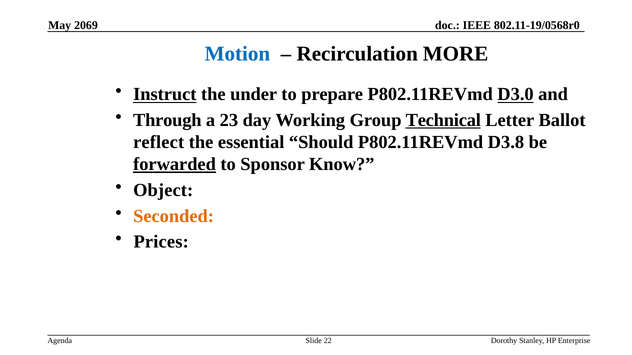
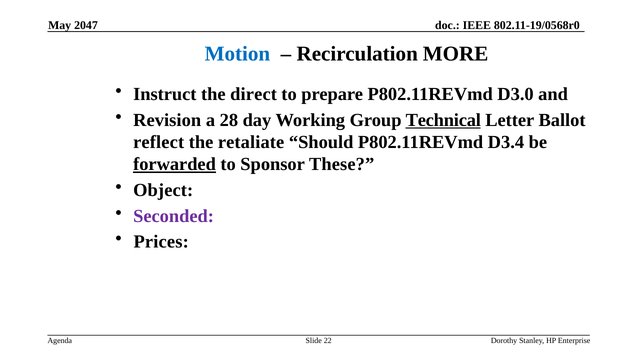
2069: 2069 -> 2047
Instruct underline: present -> none
under: under -> direct
D3.0 underline: present -> none
Through: Through -> Revision
23: 23 -> 28
essential: essential -> retaliate
D3.8: D3.8 -> D3.4
Know: Know -> These
Seconded colour: orange -> purple
